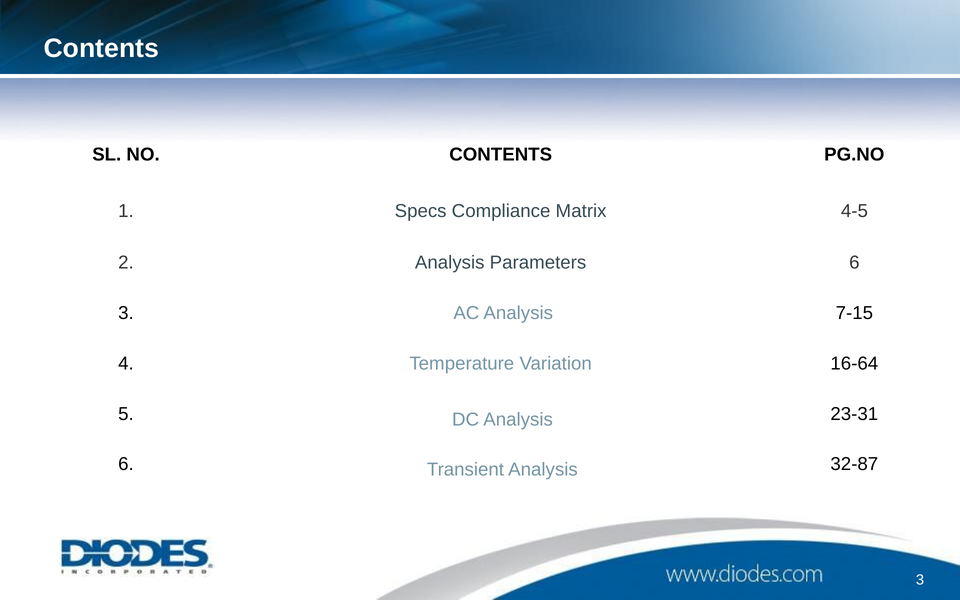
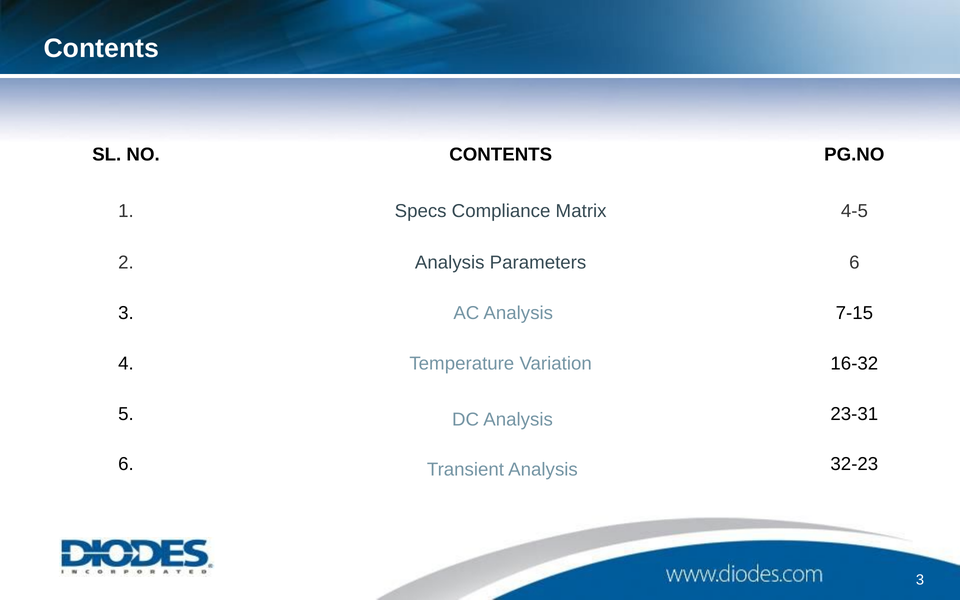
16-64: 16-64 -> 16-32
32-87: 32-87 -> 32-23
